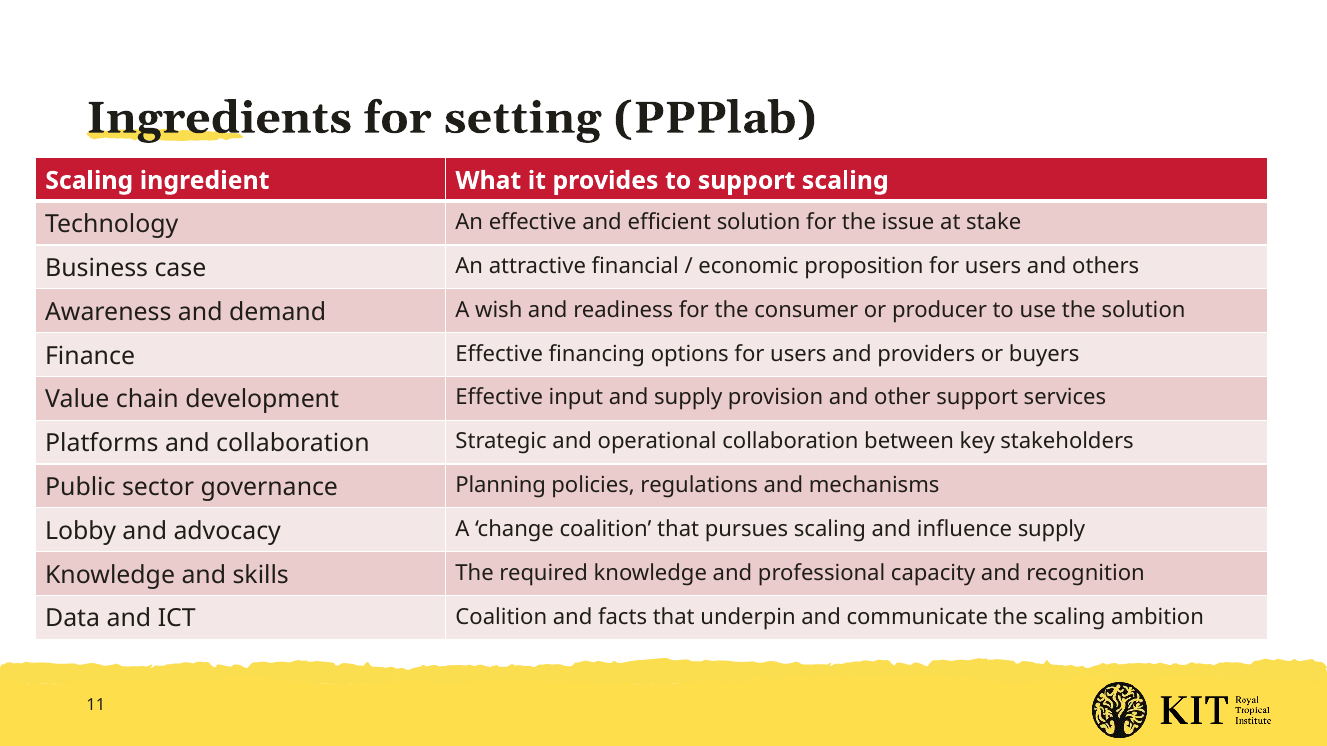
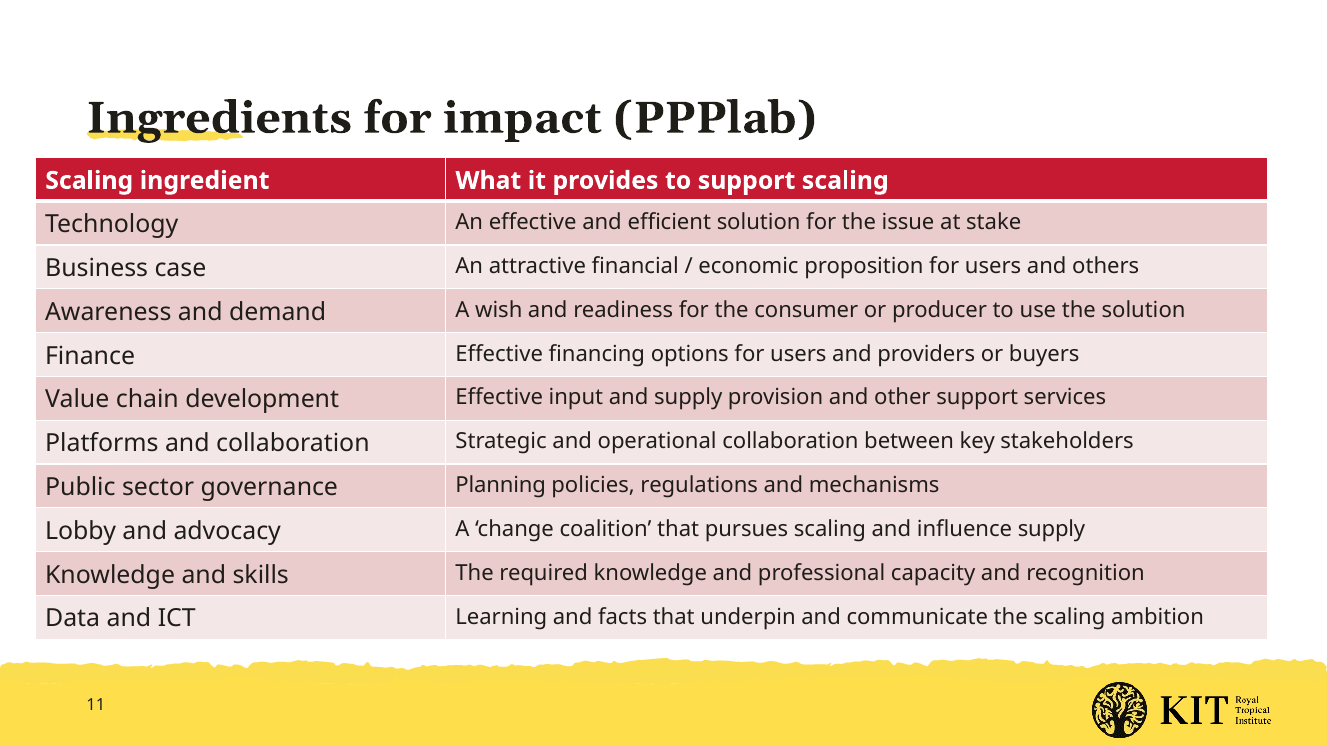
setting: setting -> impact
ICT Coalition: Coalition -> Learning
